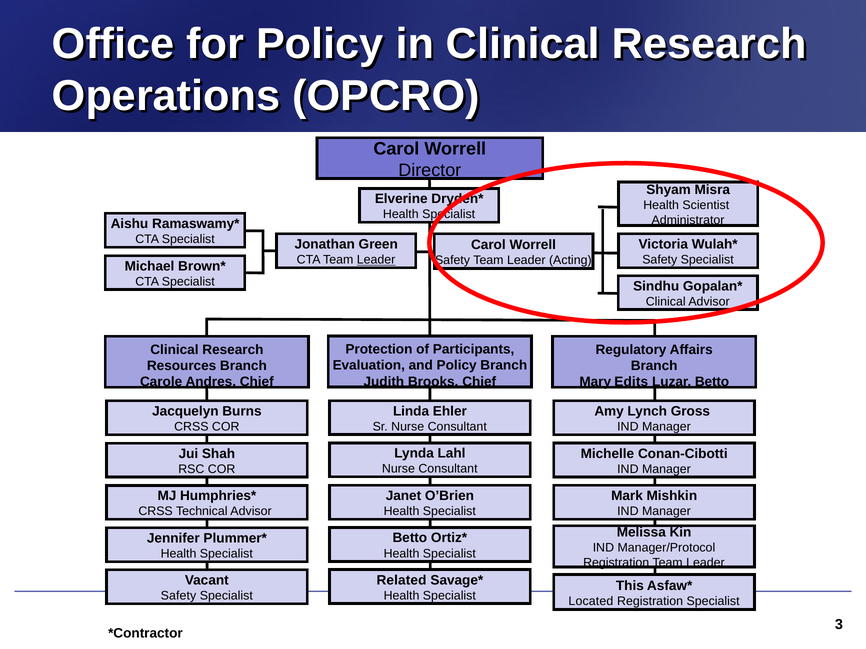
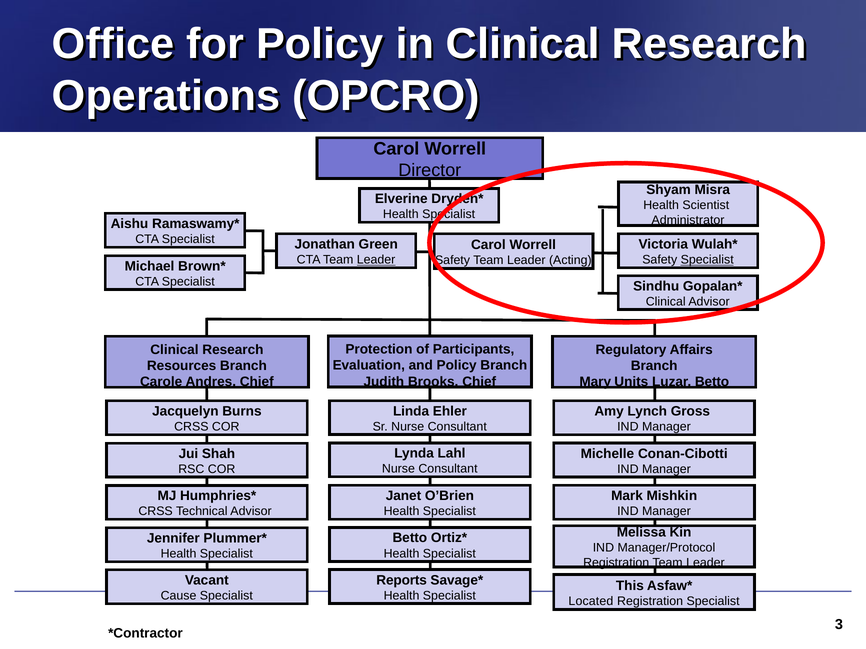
Specialist at (707, 260) underline: none -> present
Edits: Edits -> Units
Related: Related -> Reports
Safety at (178, 596): Safety -> Cause
